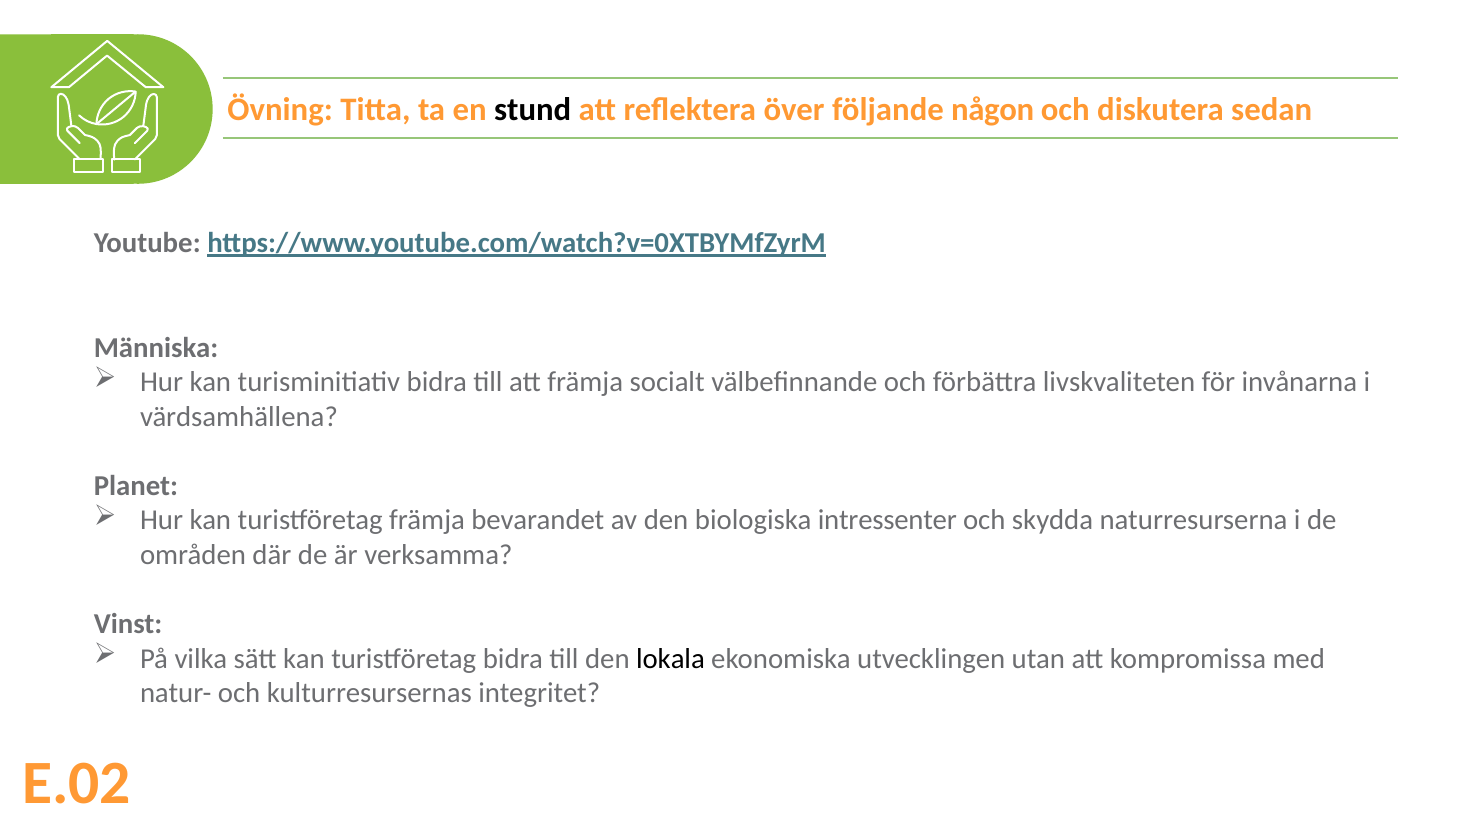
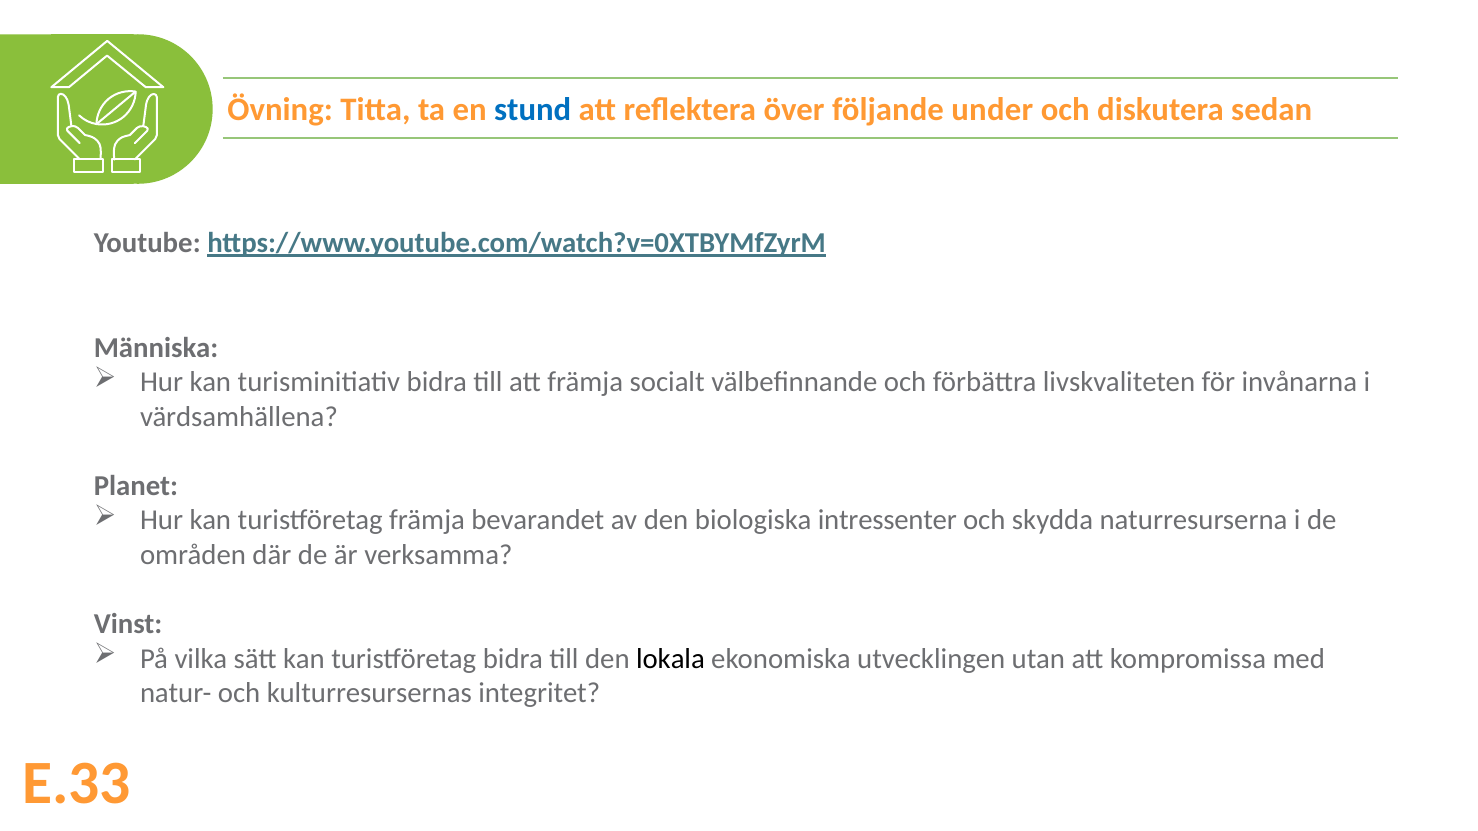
stund colour: black -> blue
någon: någon -> under
E.02: E.02 -> E.33
